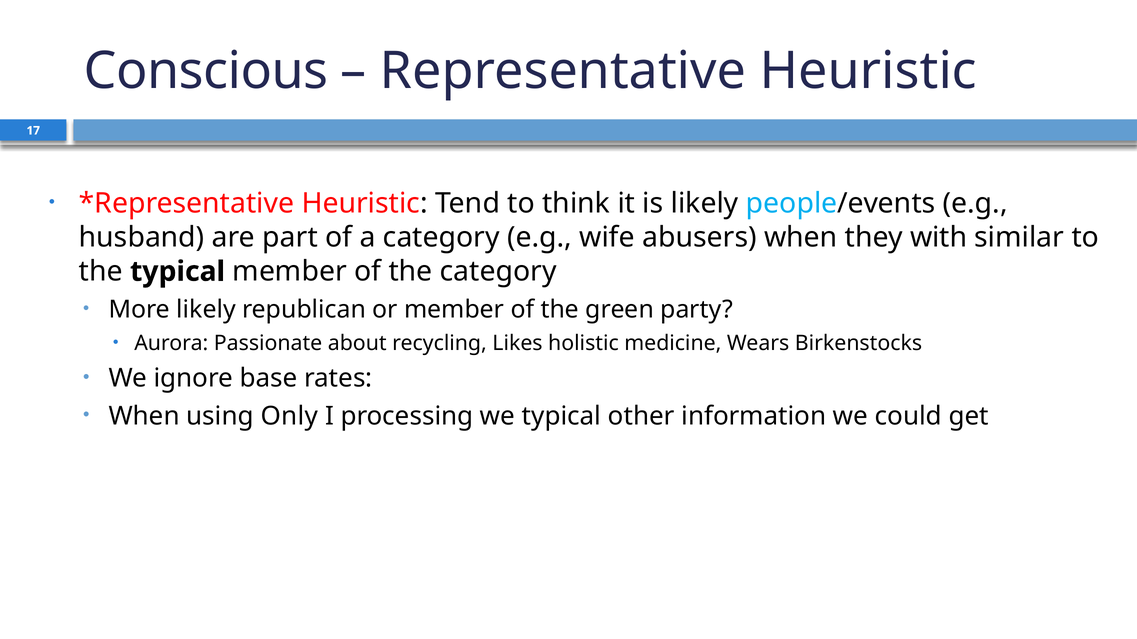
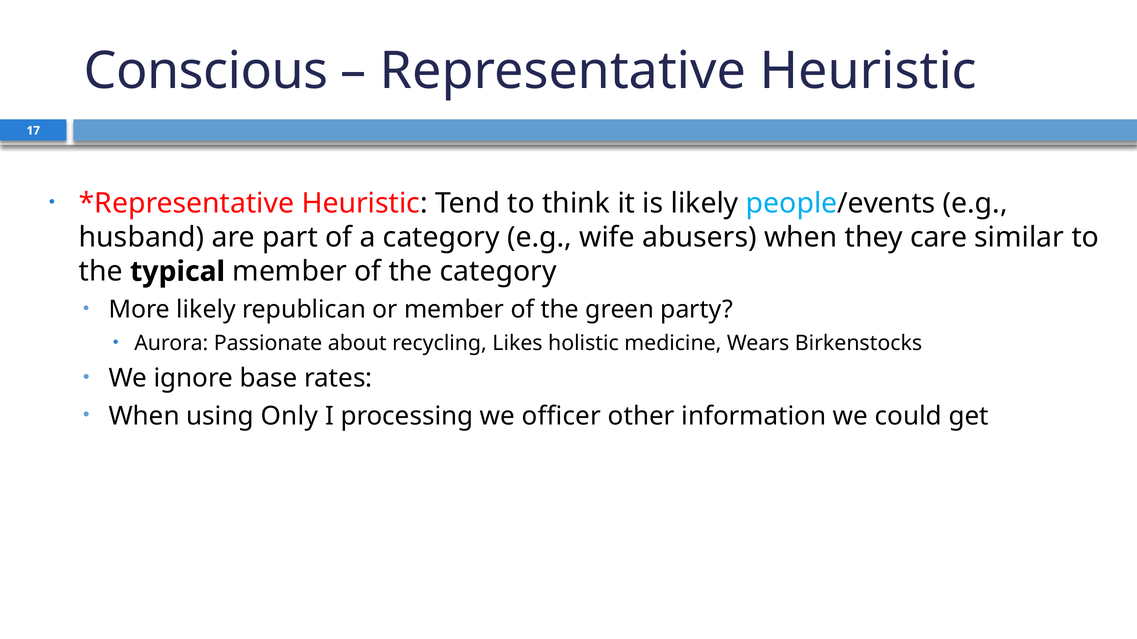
with: with -> care
we typical: typical -> officer
